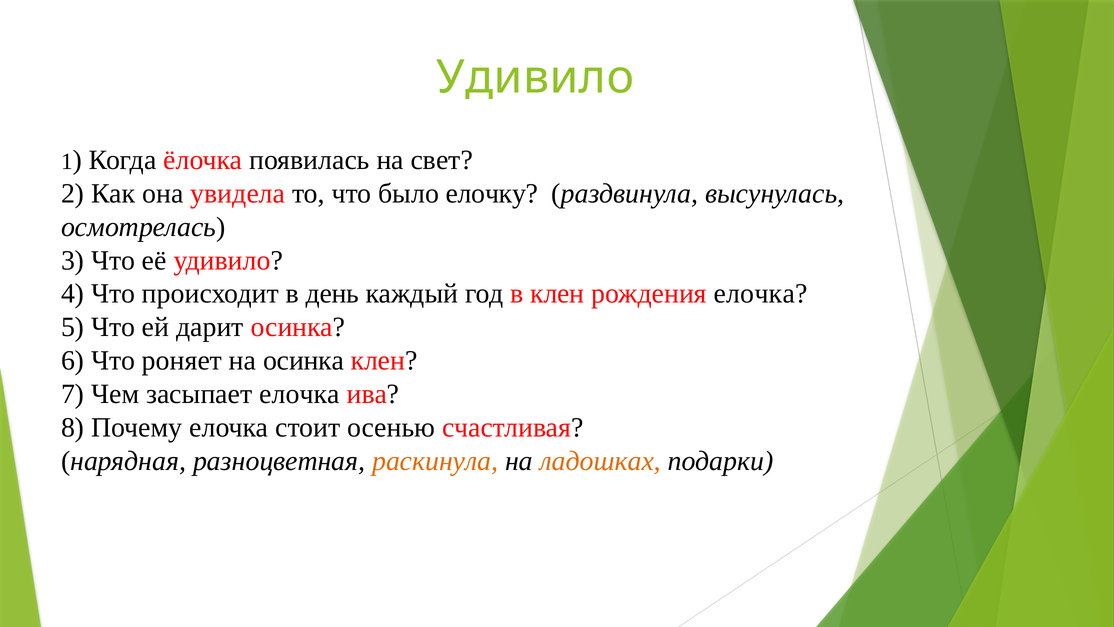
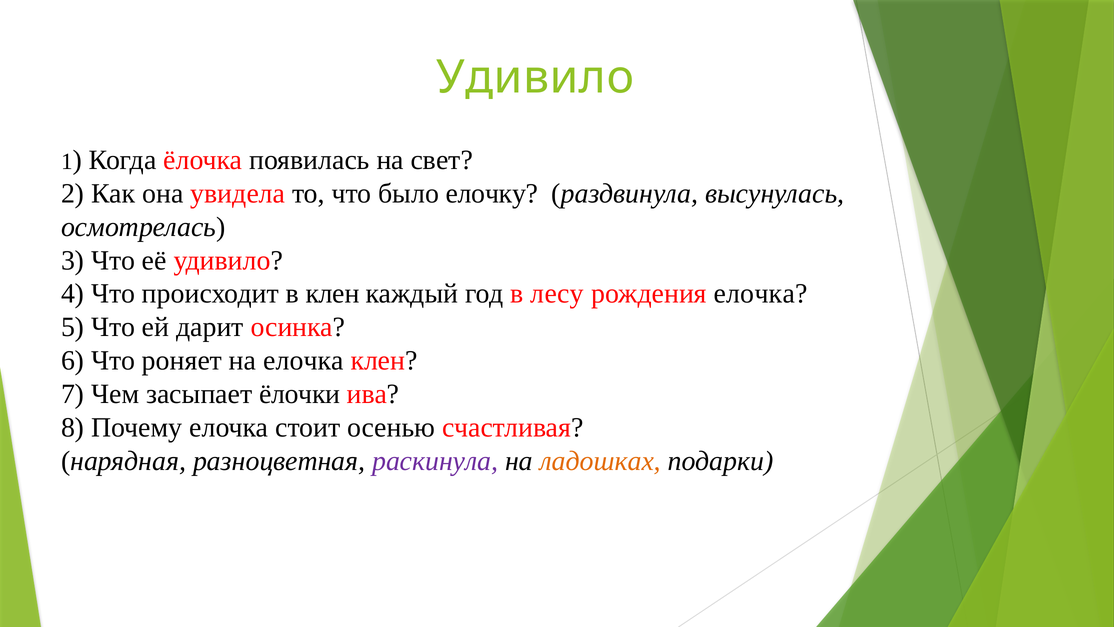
в день: день -> клен
в клен: клен -> лесу
на осинка: осинка -> елочка
засыпает елочка: елочка -> ёлочки
раскинула colour: orange -> purple
